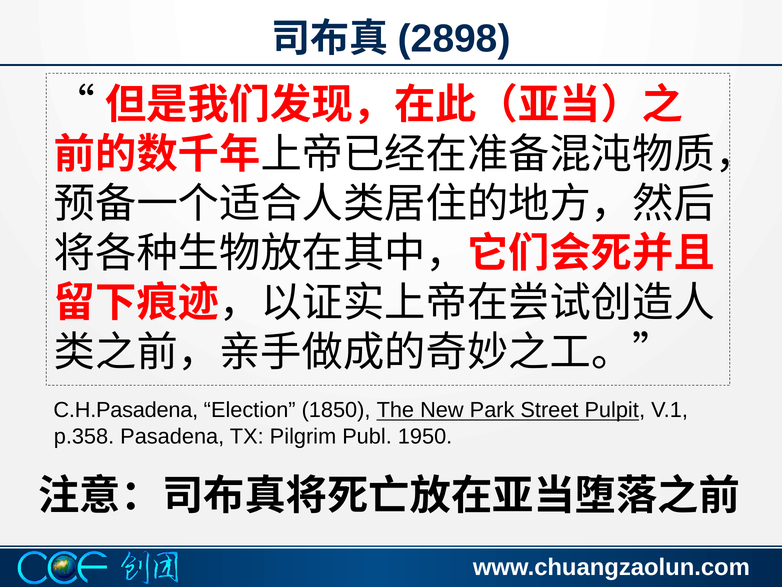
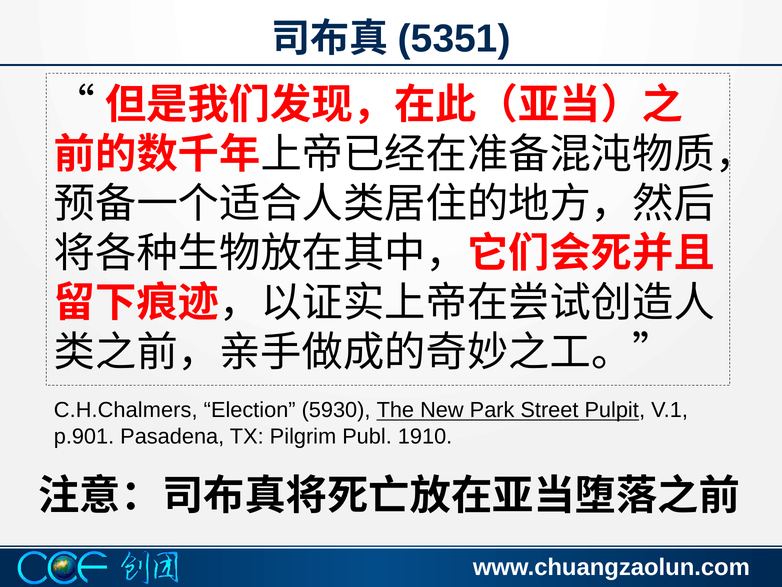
2898: 2898 -> 5351
C.H.Pasadena: C.H.Pasadena -> C.H.Chalmers
1850: 1850 -> 5930
p.358: p.358 -> p.901
1950: 1950 -> 1910
